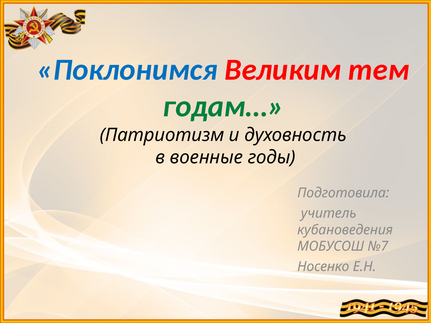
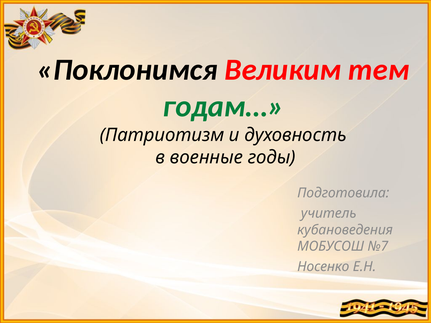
Поклонимся colour: blue -> black
